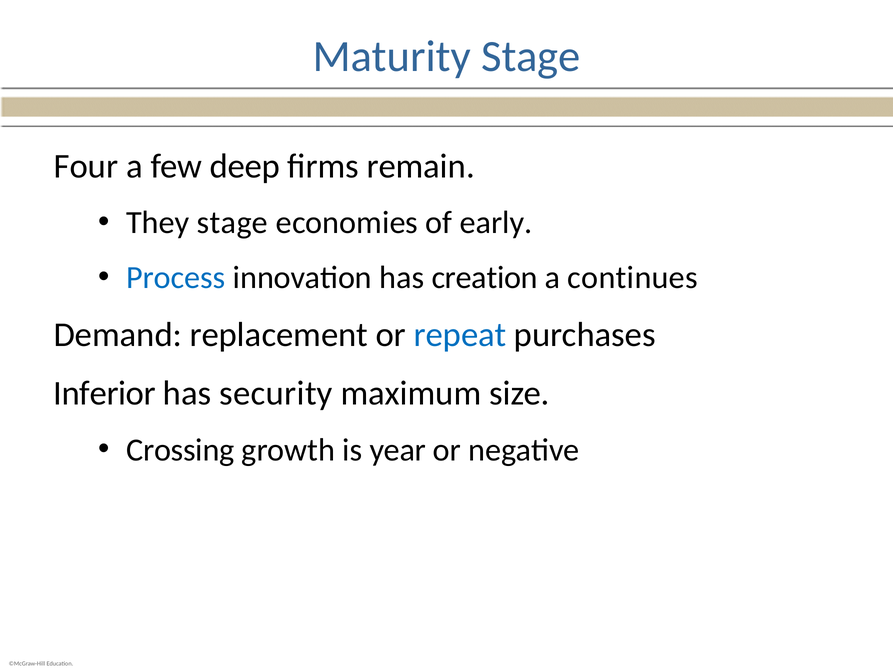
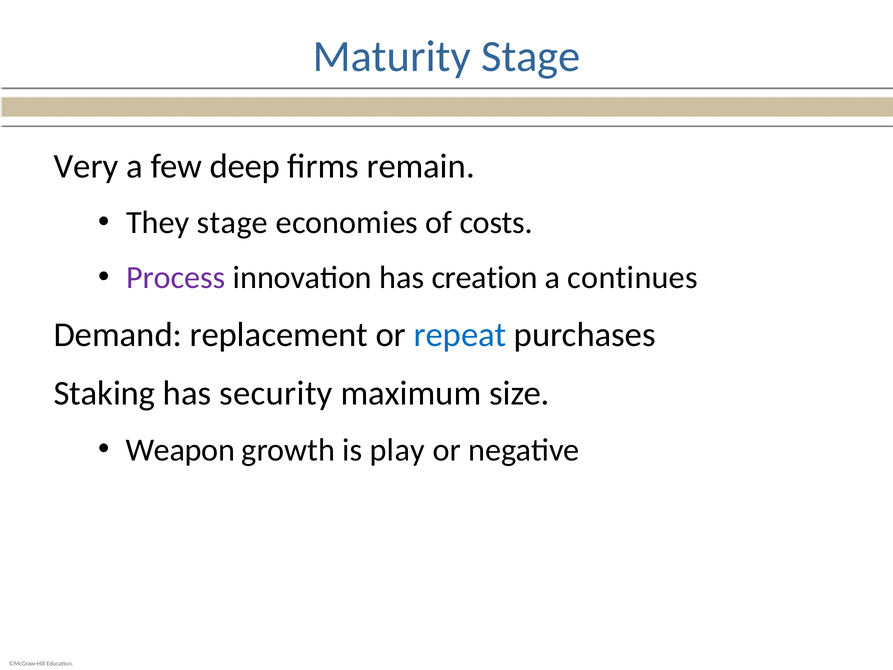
Four: Four -> Very
early: early -> costs
Process colour: blue -> purple
Inferior: Inferior -> Staking
Crossing: Crossing -> Weapon
year: year -> play
